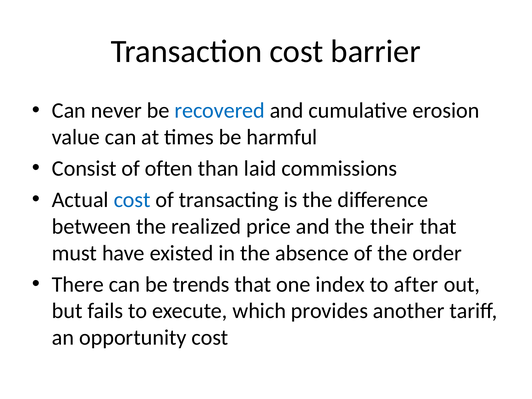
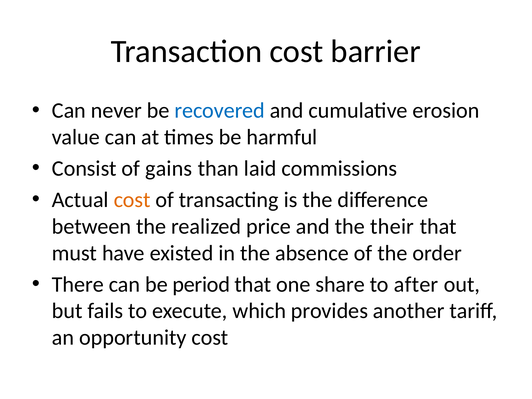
often: often -> gains
cost at (132, 200) colour: blue -> orange
trends: trends -> period
index: index -> share
